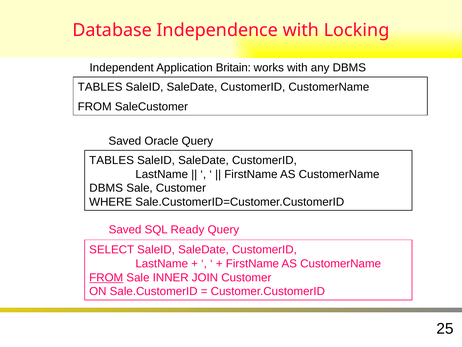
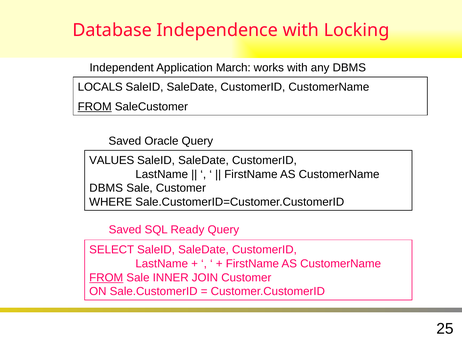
Britain: Britain -> March
TABLES at (100, 87): TABLES -> LOCALS
FROM at (95, 107) underline: none -> present
TABLES at (112, 160): TABLES -> VALUES
